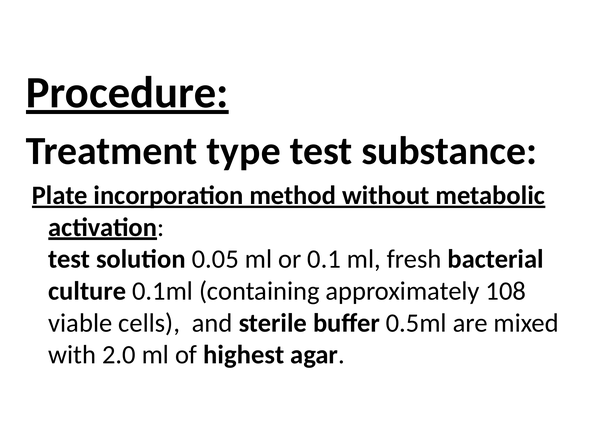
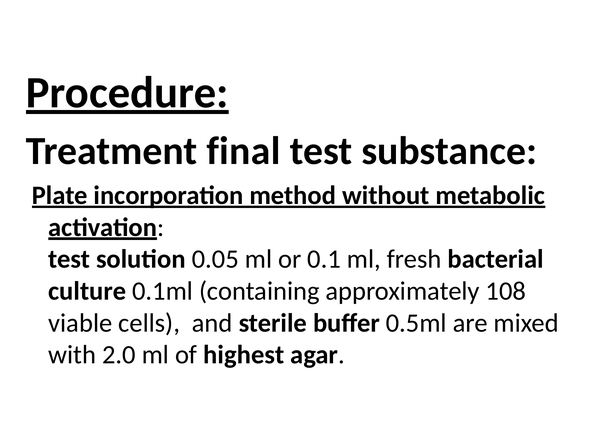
type: type -> final
